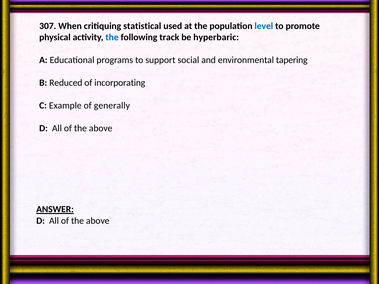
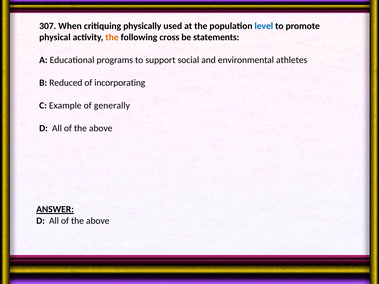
statistical: statistical -> physically
the at (112, 37) colour: blue -> orange
track: track -> cross
hyperbaric: hyperbaric -> statements
tapering: tapering -> athletes
